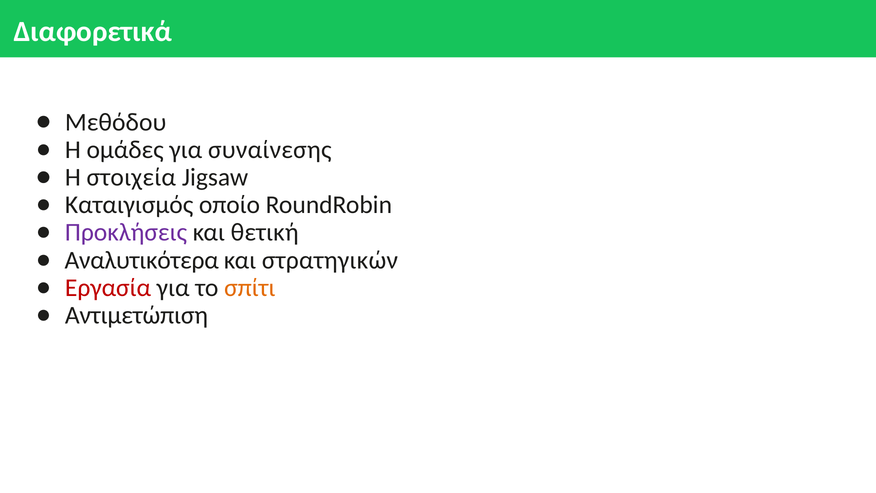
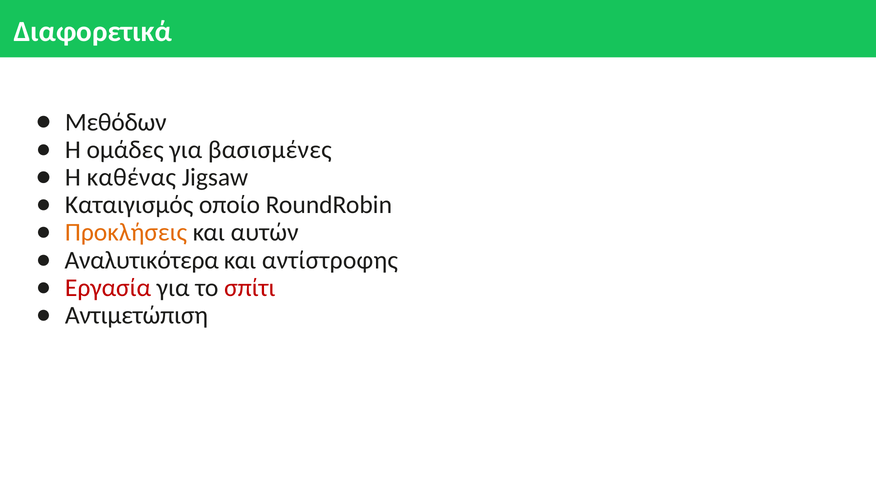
Μεθόδου: Μεθόδου -> Μεθόδων
συναίνεσης: συναίνεσης -> βασισμένες
στοιχεία: στοιχεία -> καθένας
Προκλήσεις colour: purple -> orange
θετική: θετική -> αυτών
στρατηγικών: στρατηγικών -> αντίστροφης
σπίτι colour: orange -> red
